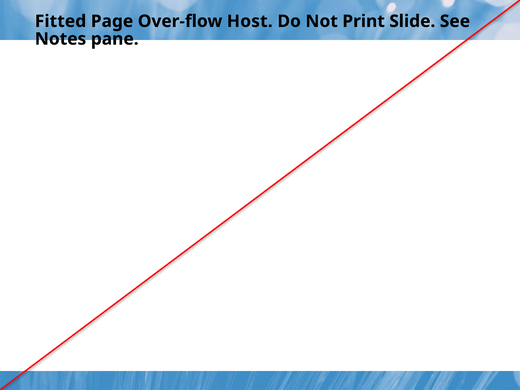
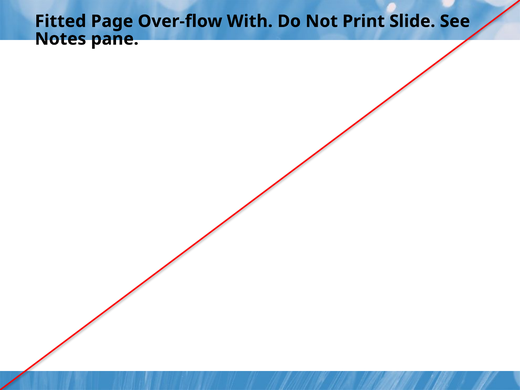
Host: Host -> With
